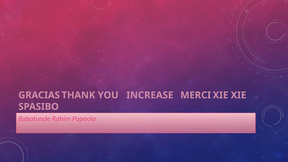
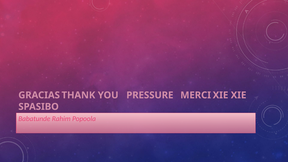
INCREASE: INCREASE -> PRESSURE
